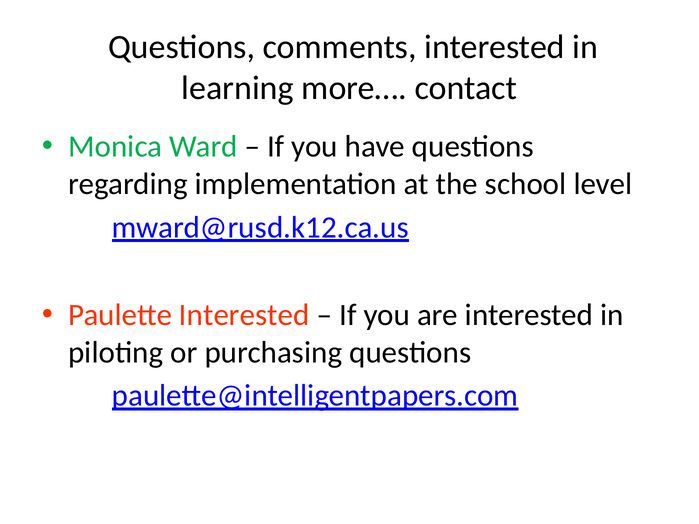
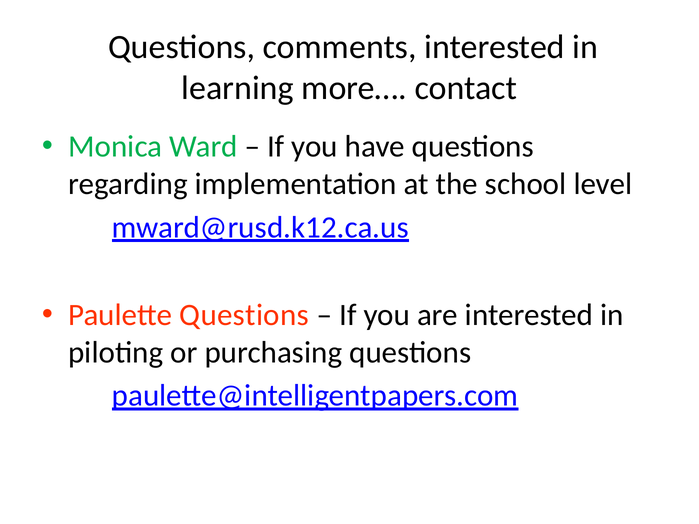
Paulette Interested: Interested -> Questions
